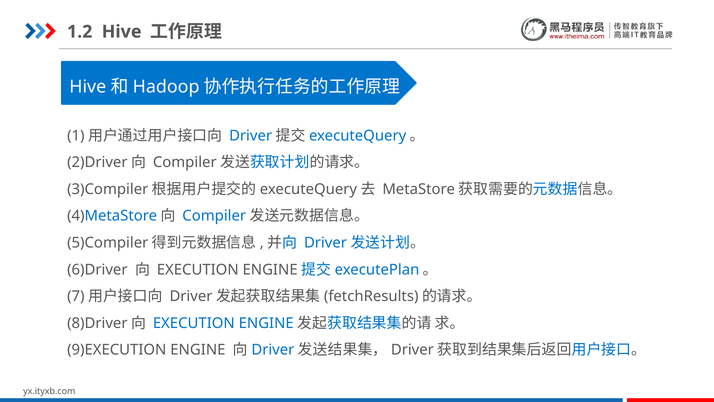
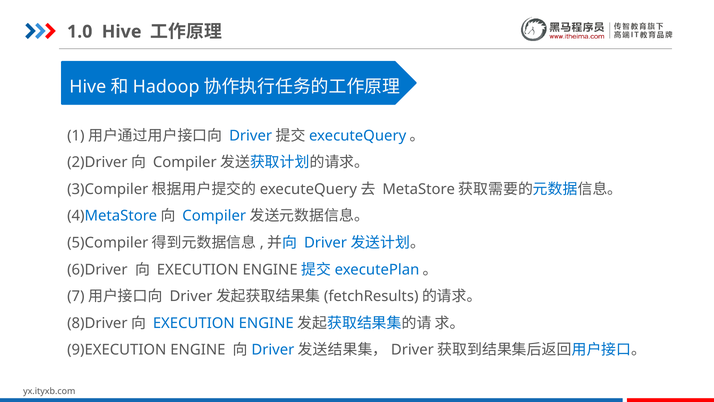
1.2: 1.2 -> 1.0
